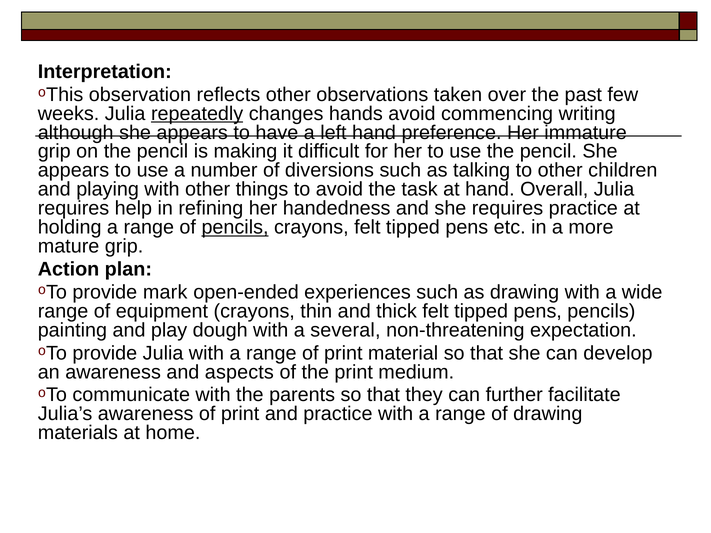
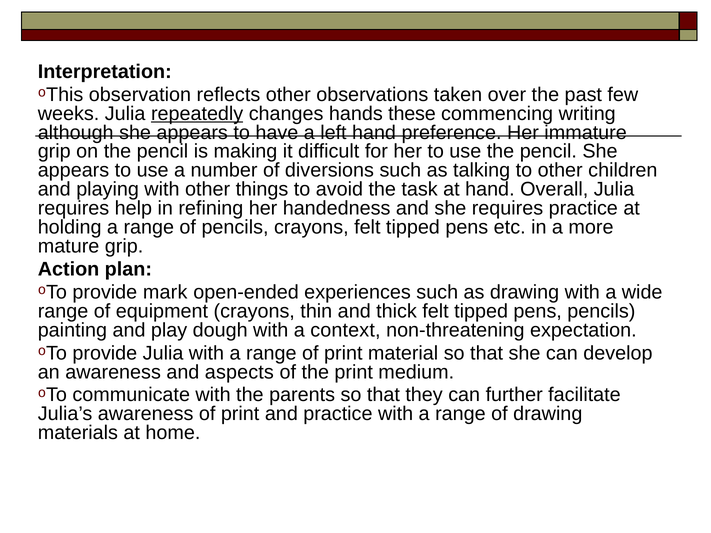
hands avoid: avoid -> these
pencils at (235, 227) underline: present -> none
several: several -> context
